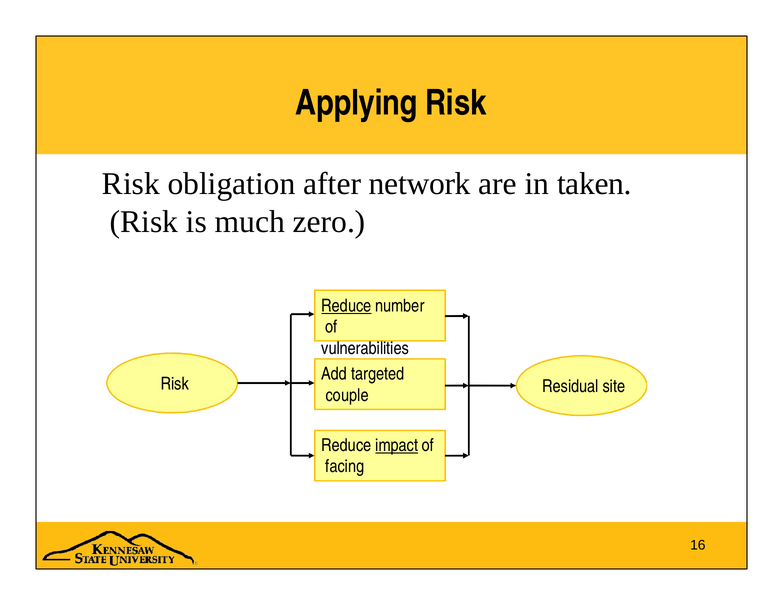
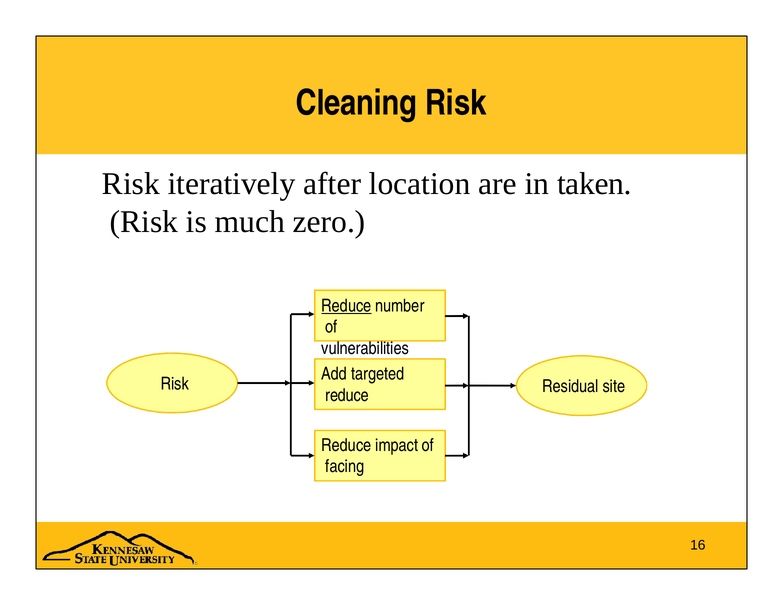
Applying: Applying -> Cleaning
obligation: obligation -> iteratively
network: network -> location
couple at (347, 395): couple -> reduce
impact underline: present -> none
